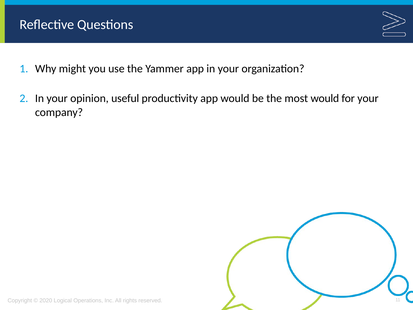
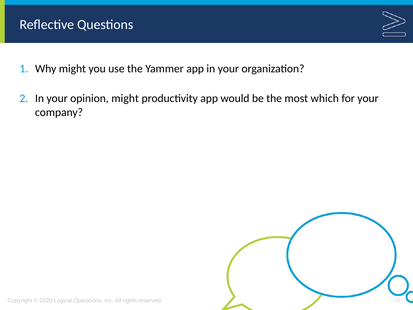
opinion useful: useful -> might
most would: would -> which
